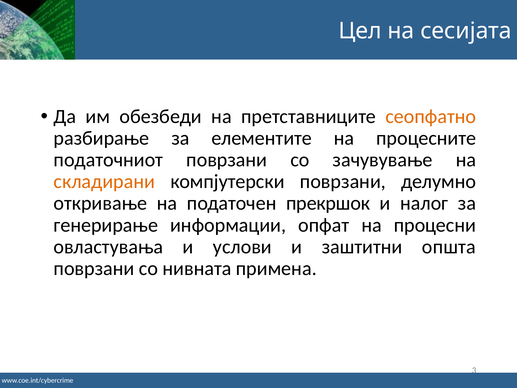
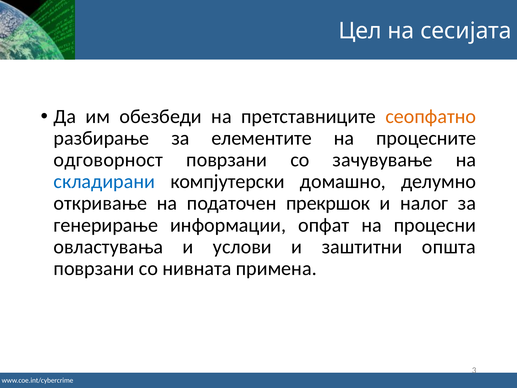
податочниот: податочниот -> одговорност
складирани colour: orange -> blue
компјутерски поврзани: поврзани -> домашно
